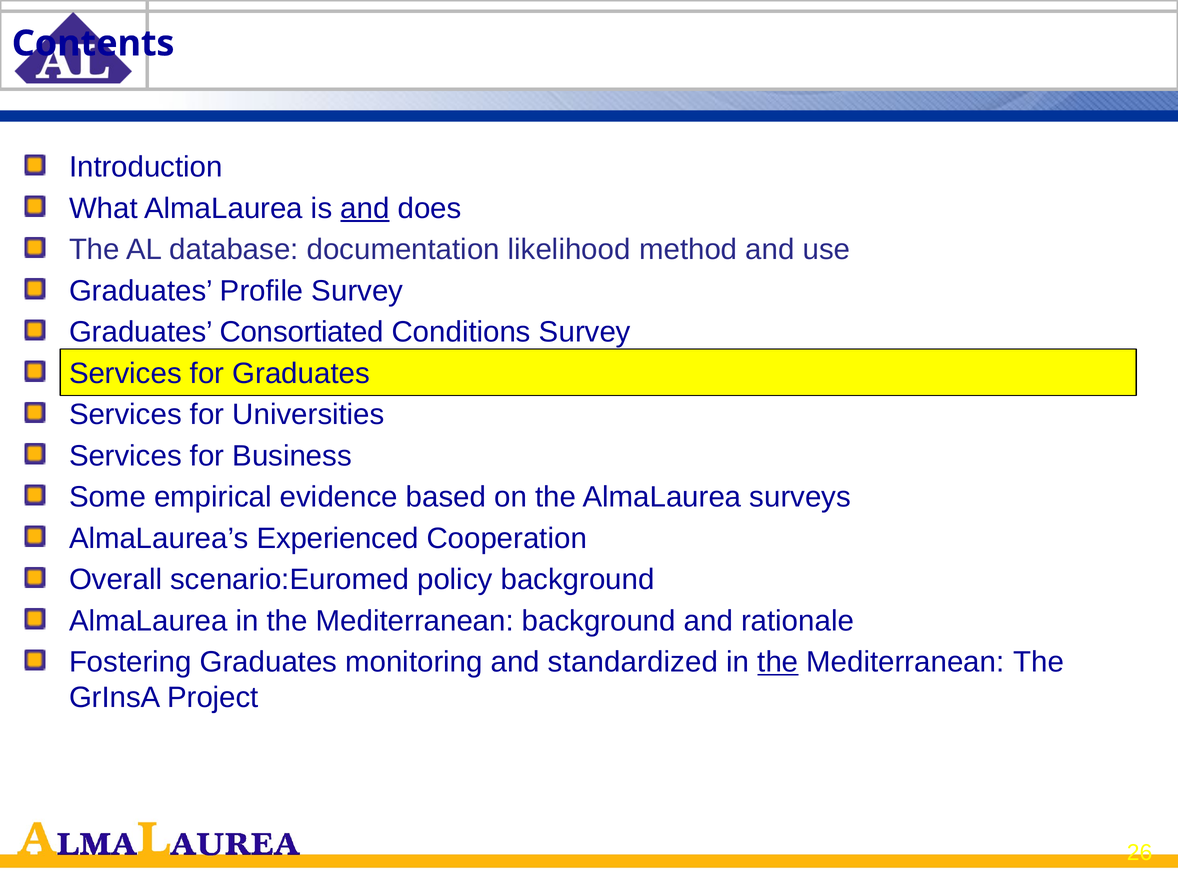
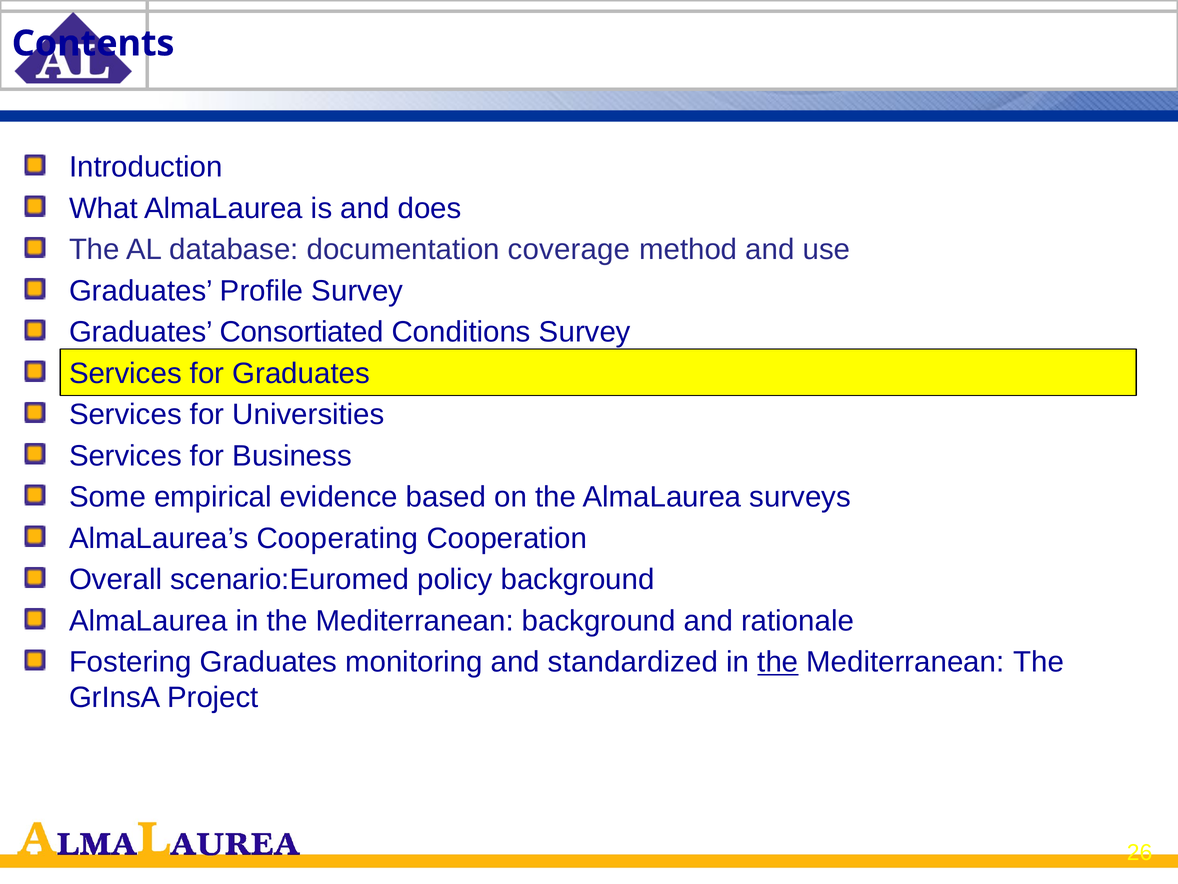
and at (365, 208) underline: present -> none
likelihood: likelihood -> coverage
Experienced: Experienced -> Cooperating
